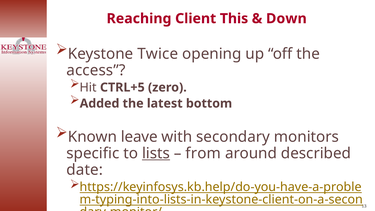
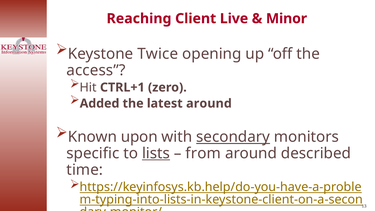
This: This -> Live
Down: Down -> Minor
CTRL+5: CTRL+5 -> CTRL+1
latest bottom: bottom -> around
leave: leave -> upon
secondary underline: none -> present
date: date -> time
